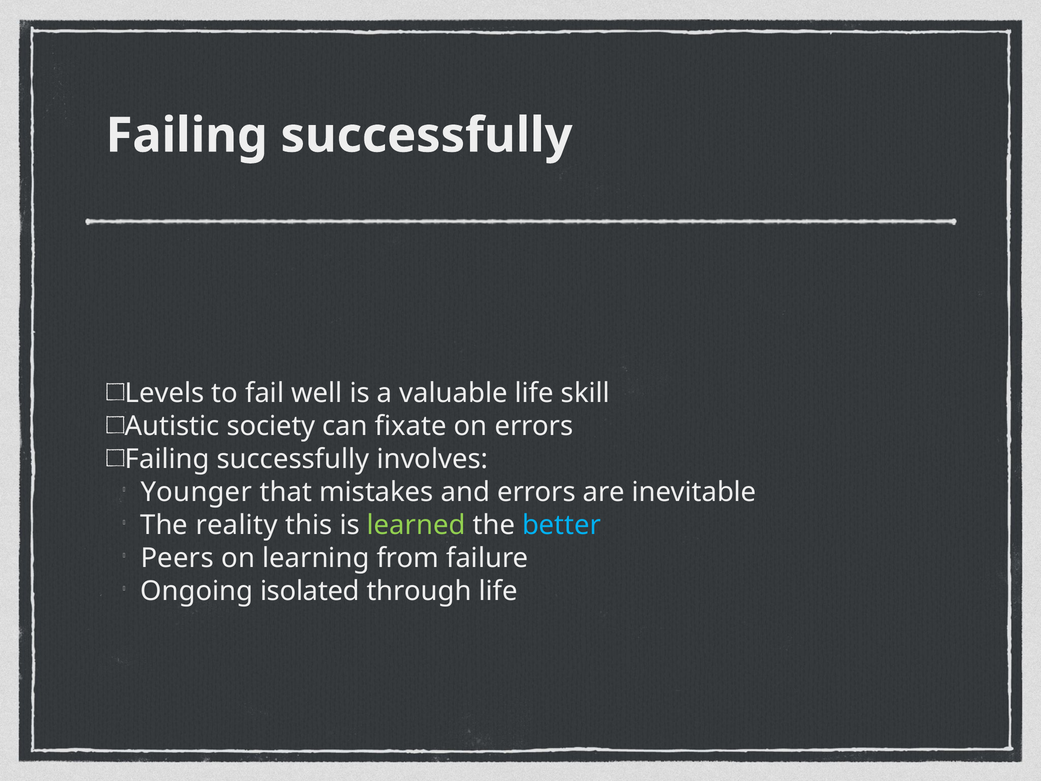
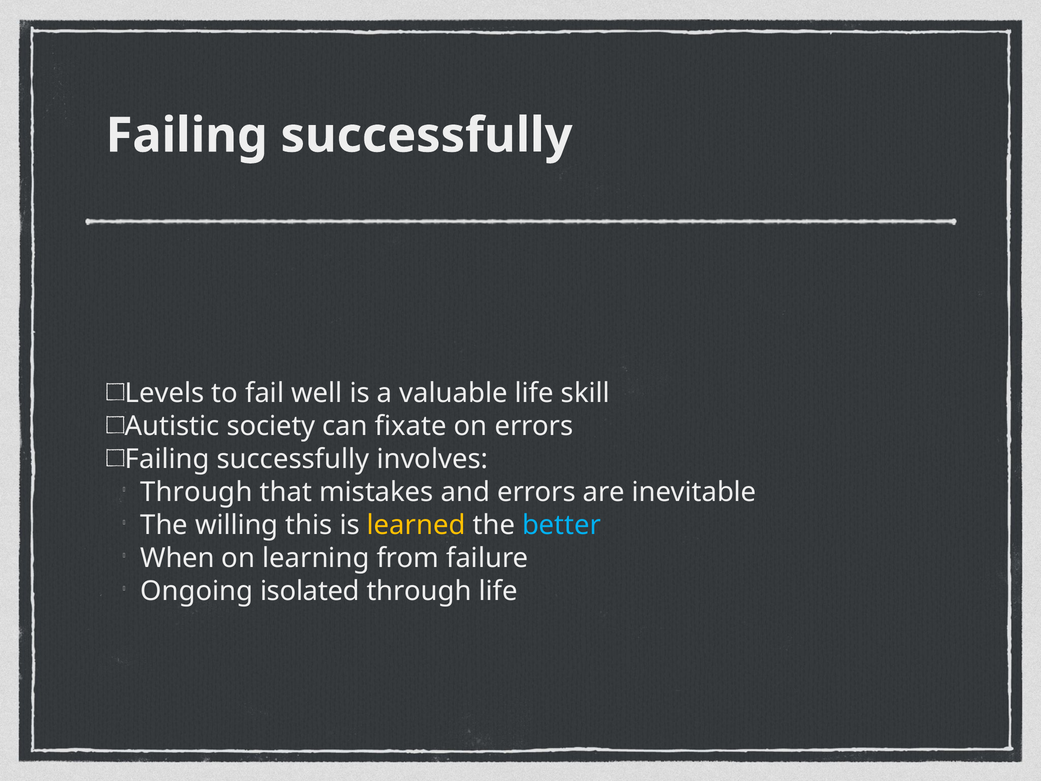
Younger at (196, 492): Younger -> Through
reality: reality -> willing
learned colour: light green -> yellow
Peers: Peers -> When
